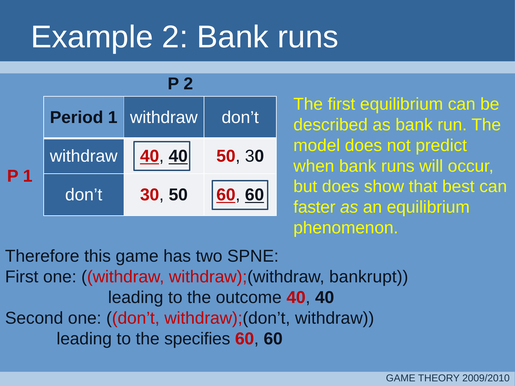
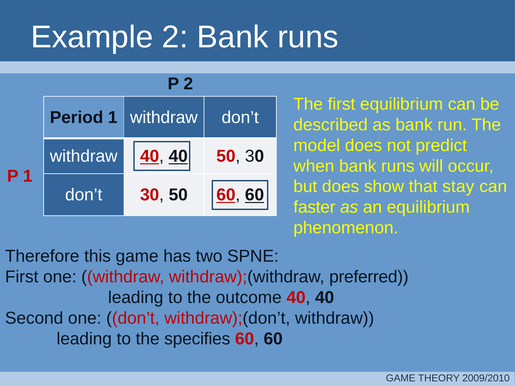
best: best -> stay
bankrupt: bankrupt -> preferred
